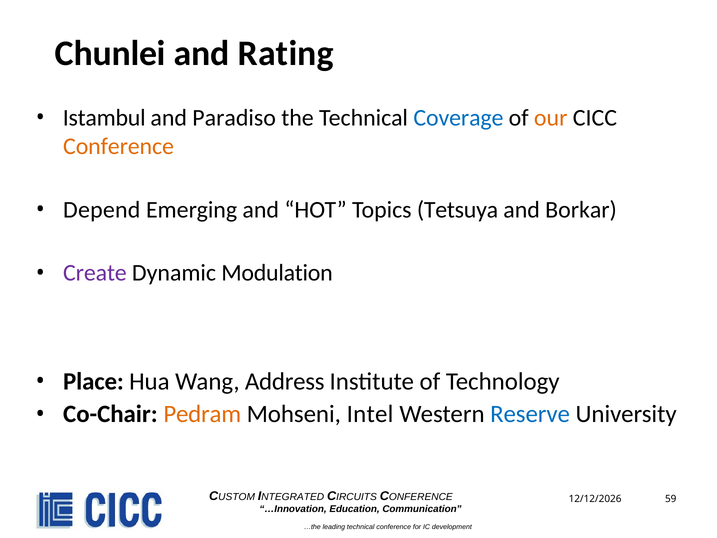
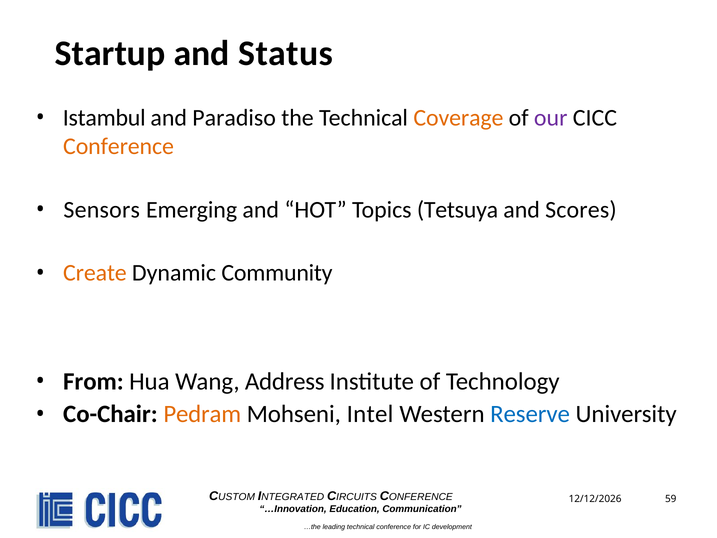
Chunlei: Chunlei -> Startup
Rating: Rating -> Status
Coverage colour: blue -> orange
our colour: orange -> purple
Depend: Depend -> Sensors
Borkar: Borkar -> Scores
Create colour: purple -> orange
Modulation: Modulation -> Community
Place: Place -> From
